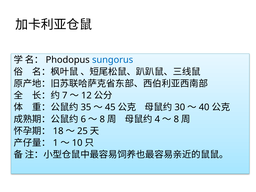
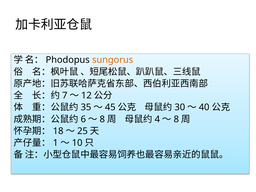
sungorus colour: blue -> orange
